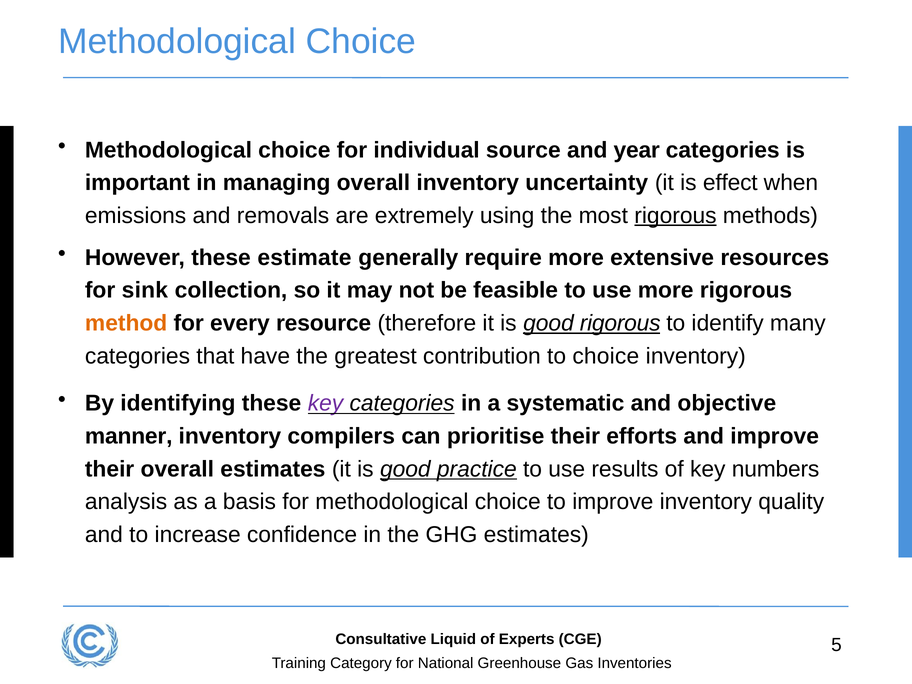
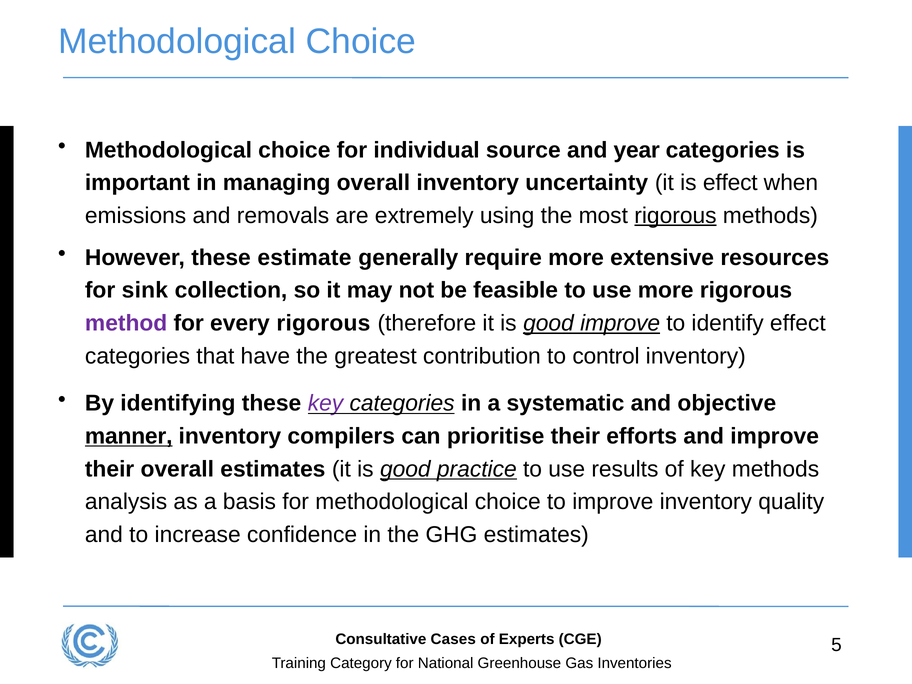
method colour: orange -> purple
every resource: resource -> rigorous
good rigorous: rigorous -> improve
identify many: many -> effect
to choice: choice -> control
manner underline: none -> present
key numbers: numbers -> methods
Liquid: Liquid -> Cases
